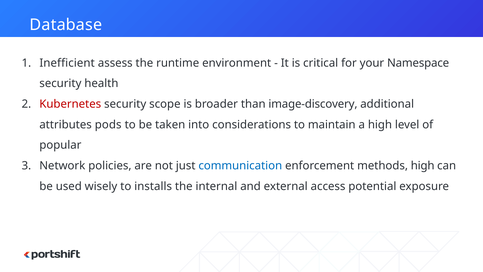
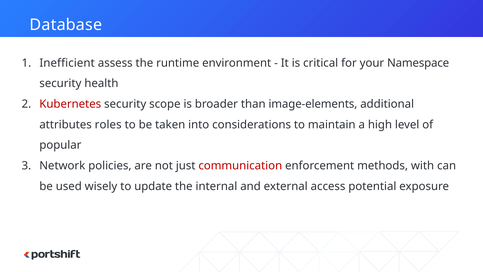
image-discovery: image-discovery -> image-elements
pods: pods -> roles
communication colour: blue -> red
methods high: high -> with
installs: installs -> update
